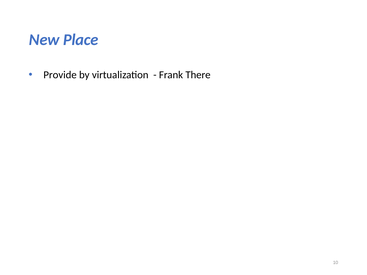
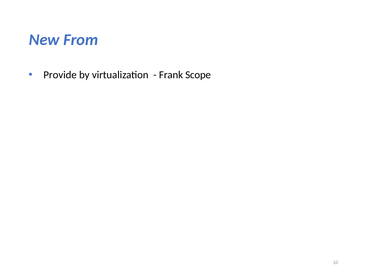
Place: Place -> From
There: There -> Scope
